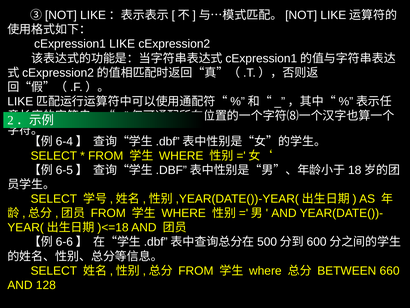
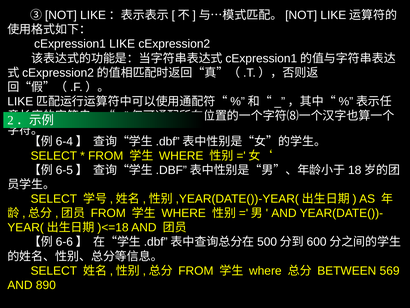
660: 660 -> 569
128: 128 -> 890
